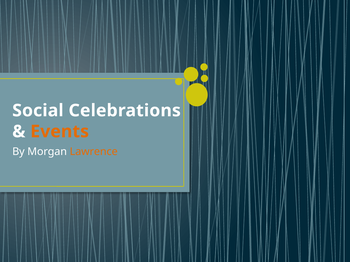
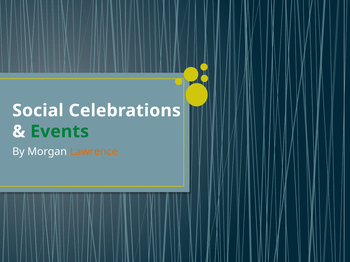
Events colour: orange -> green
